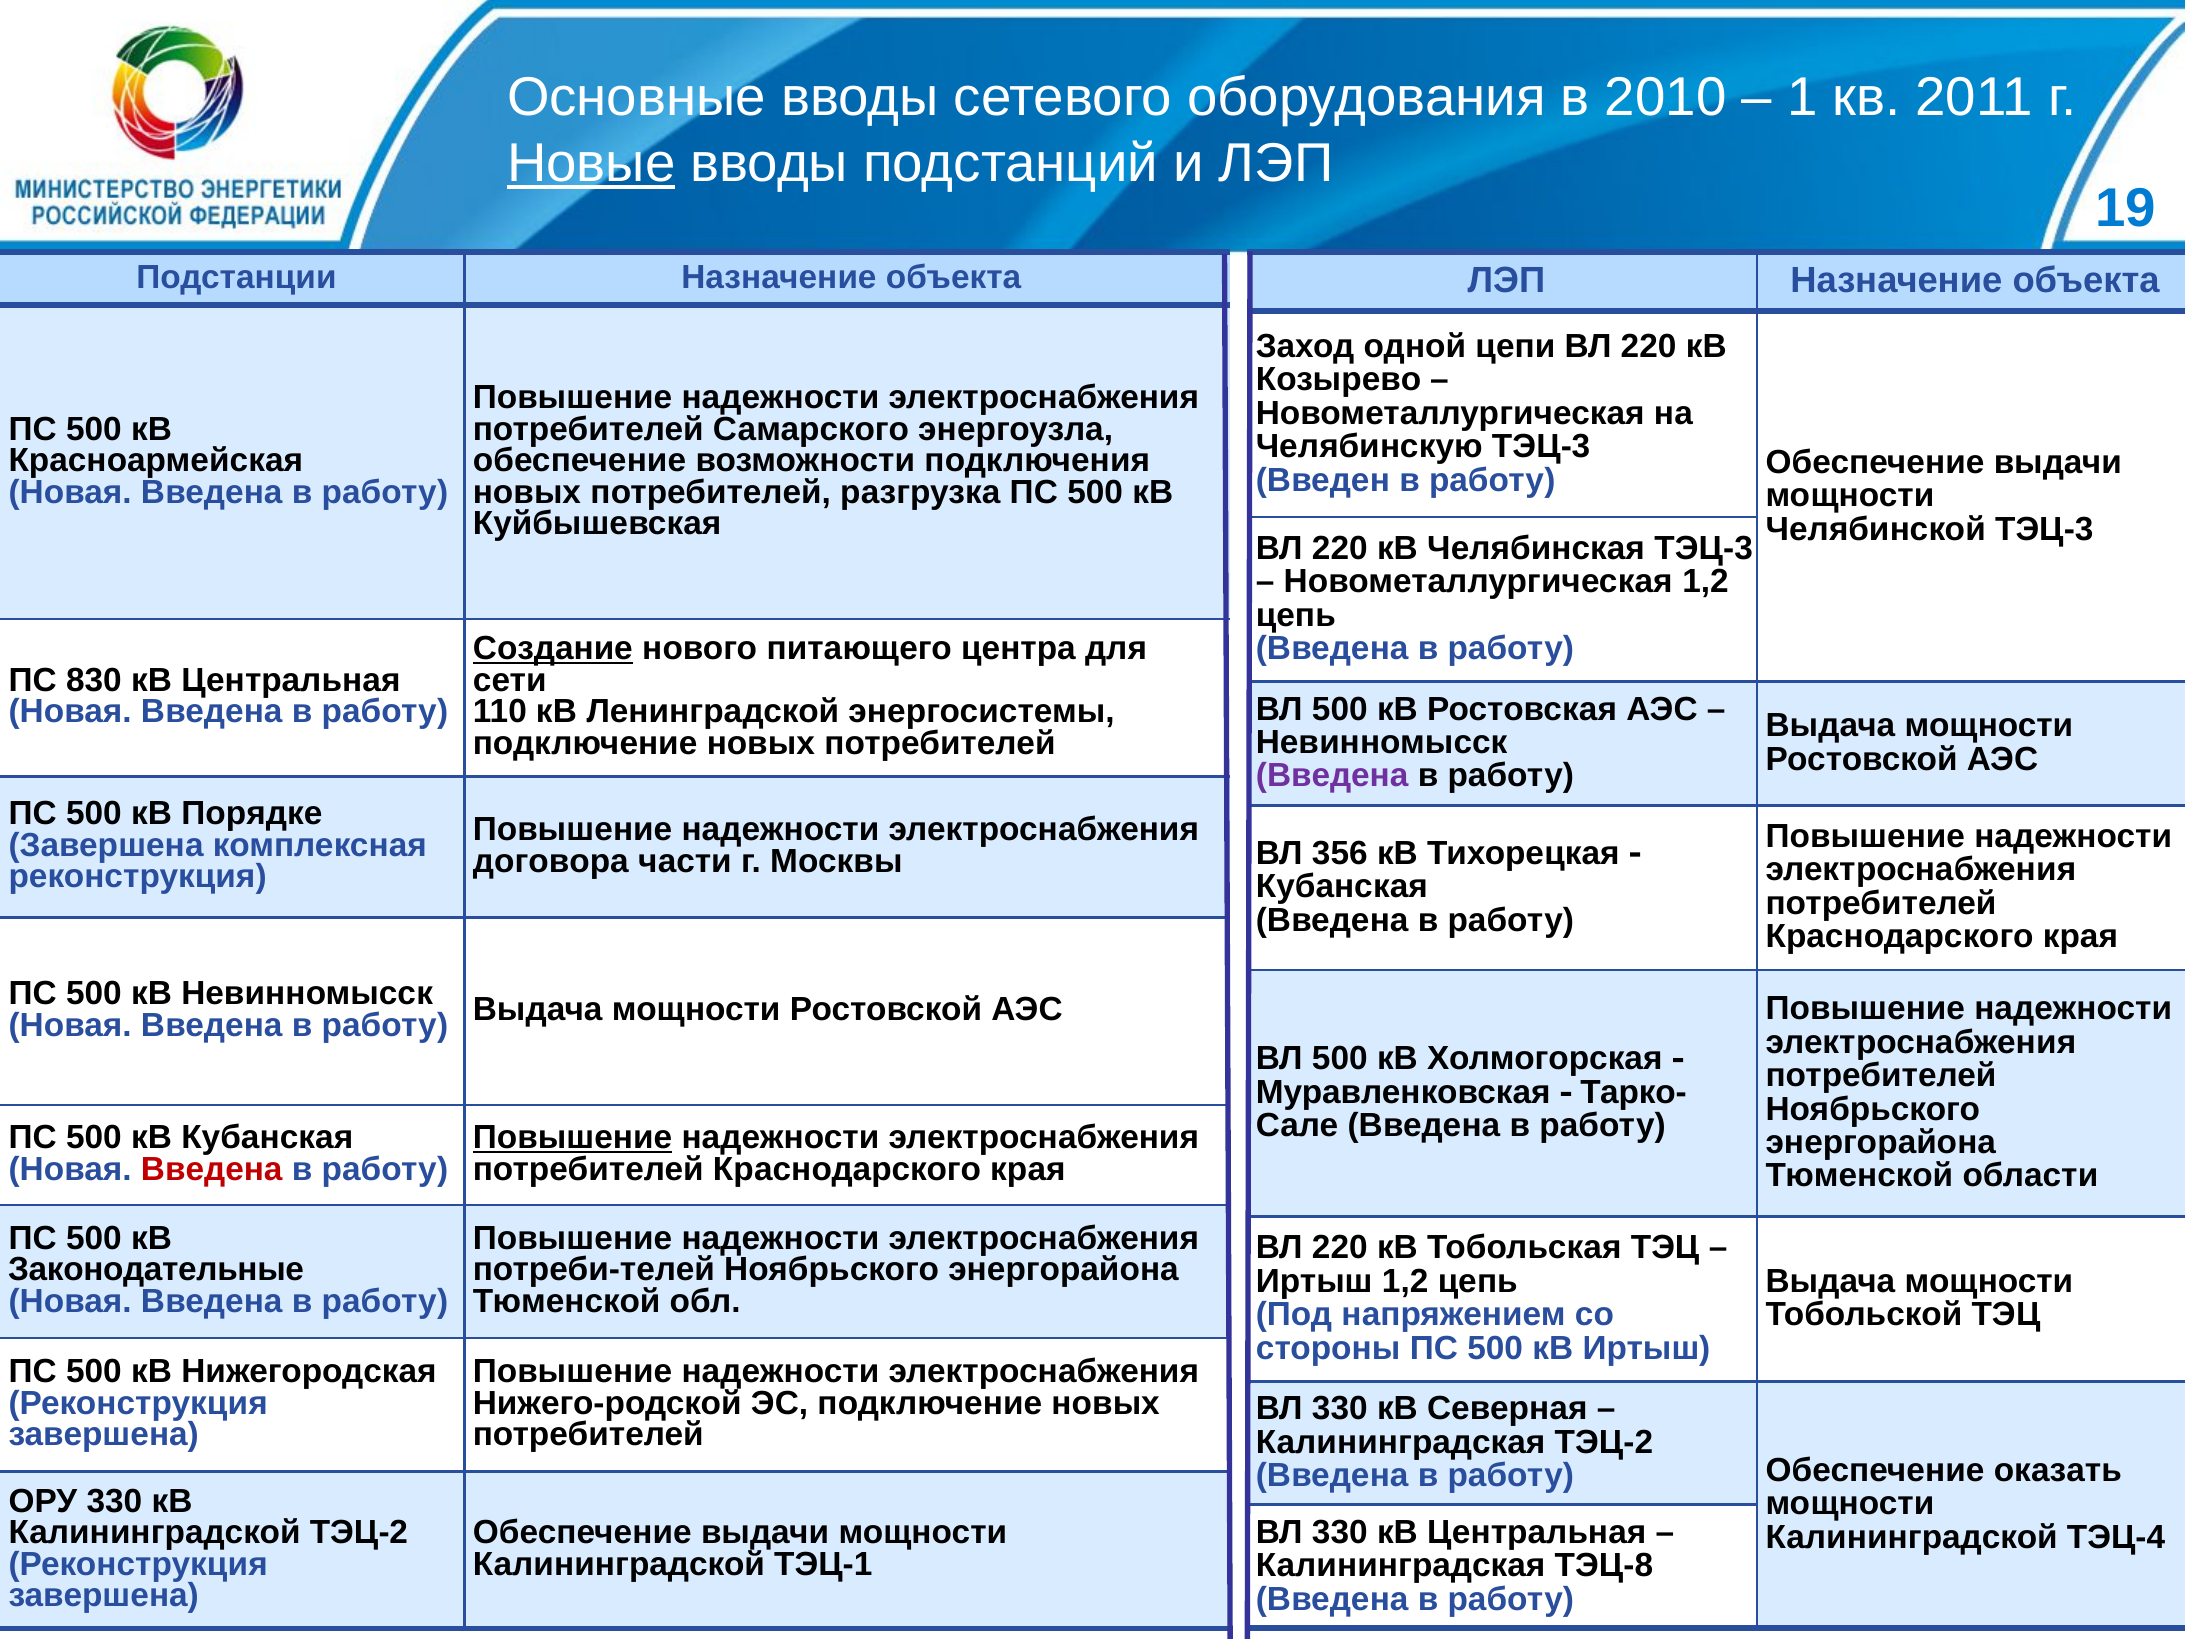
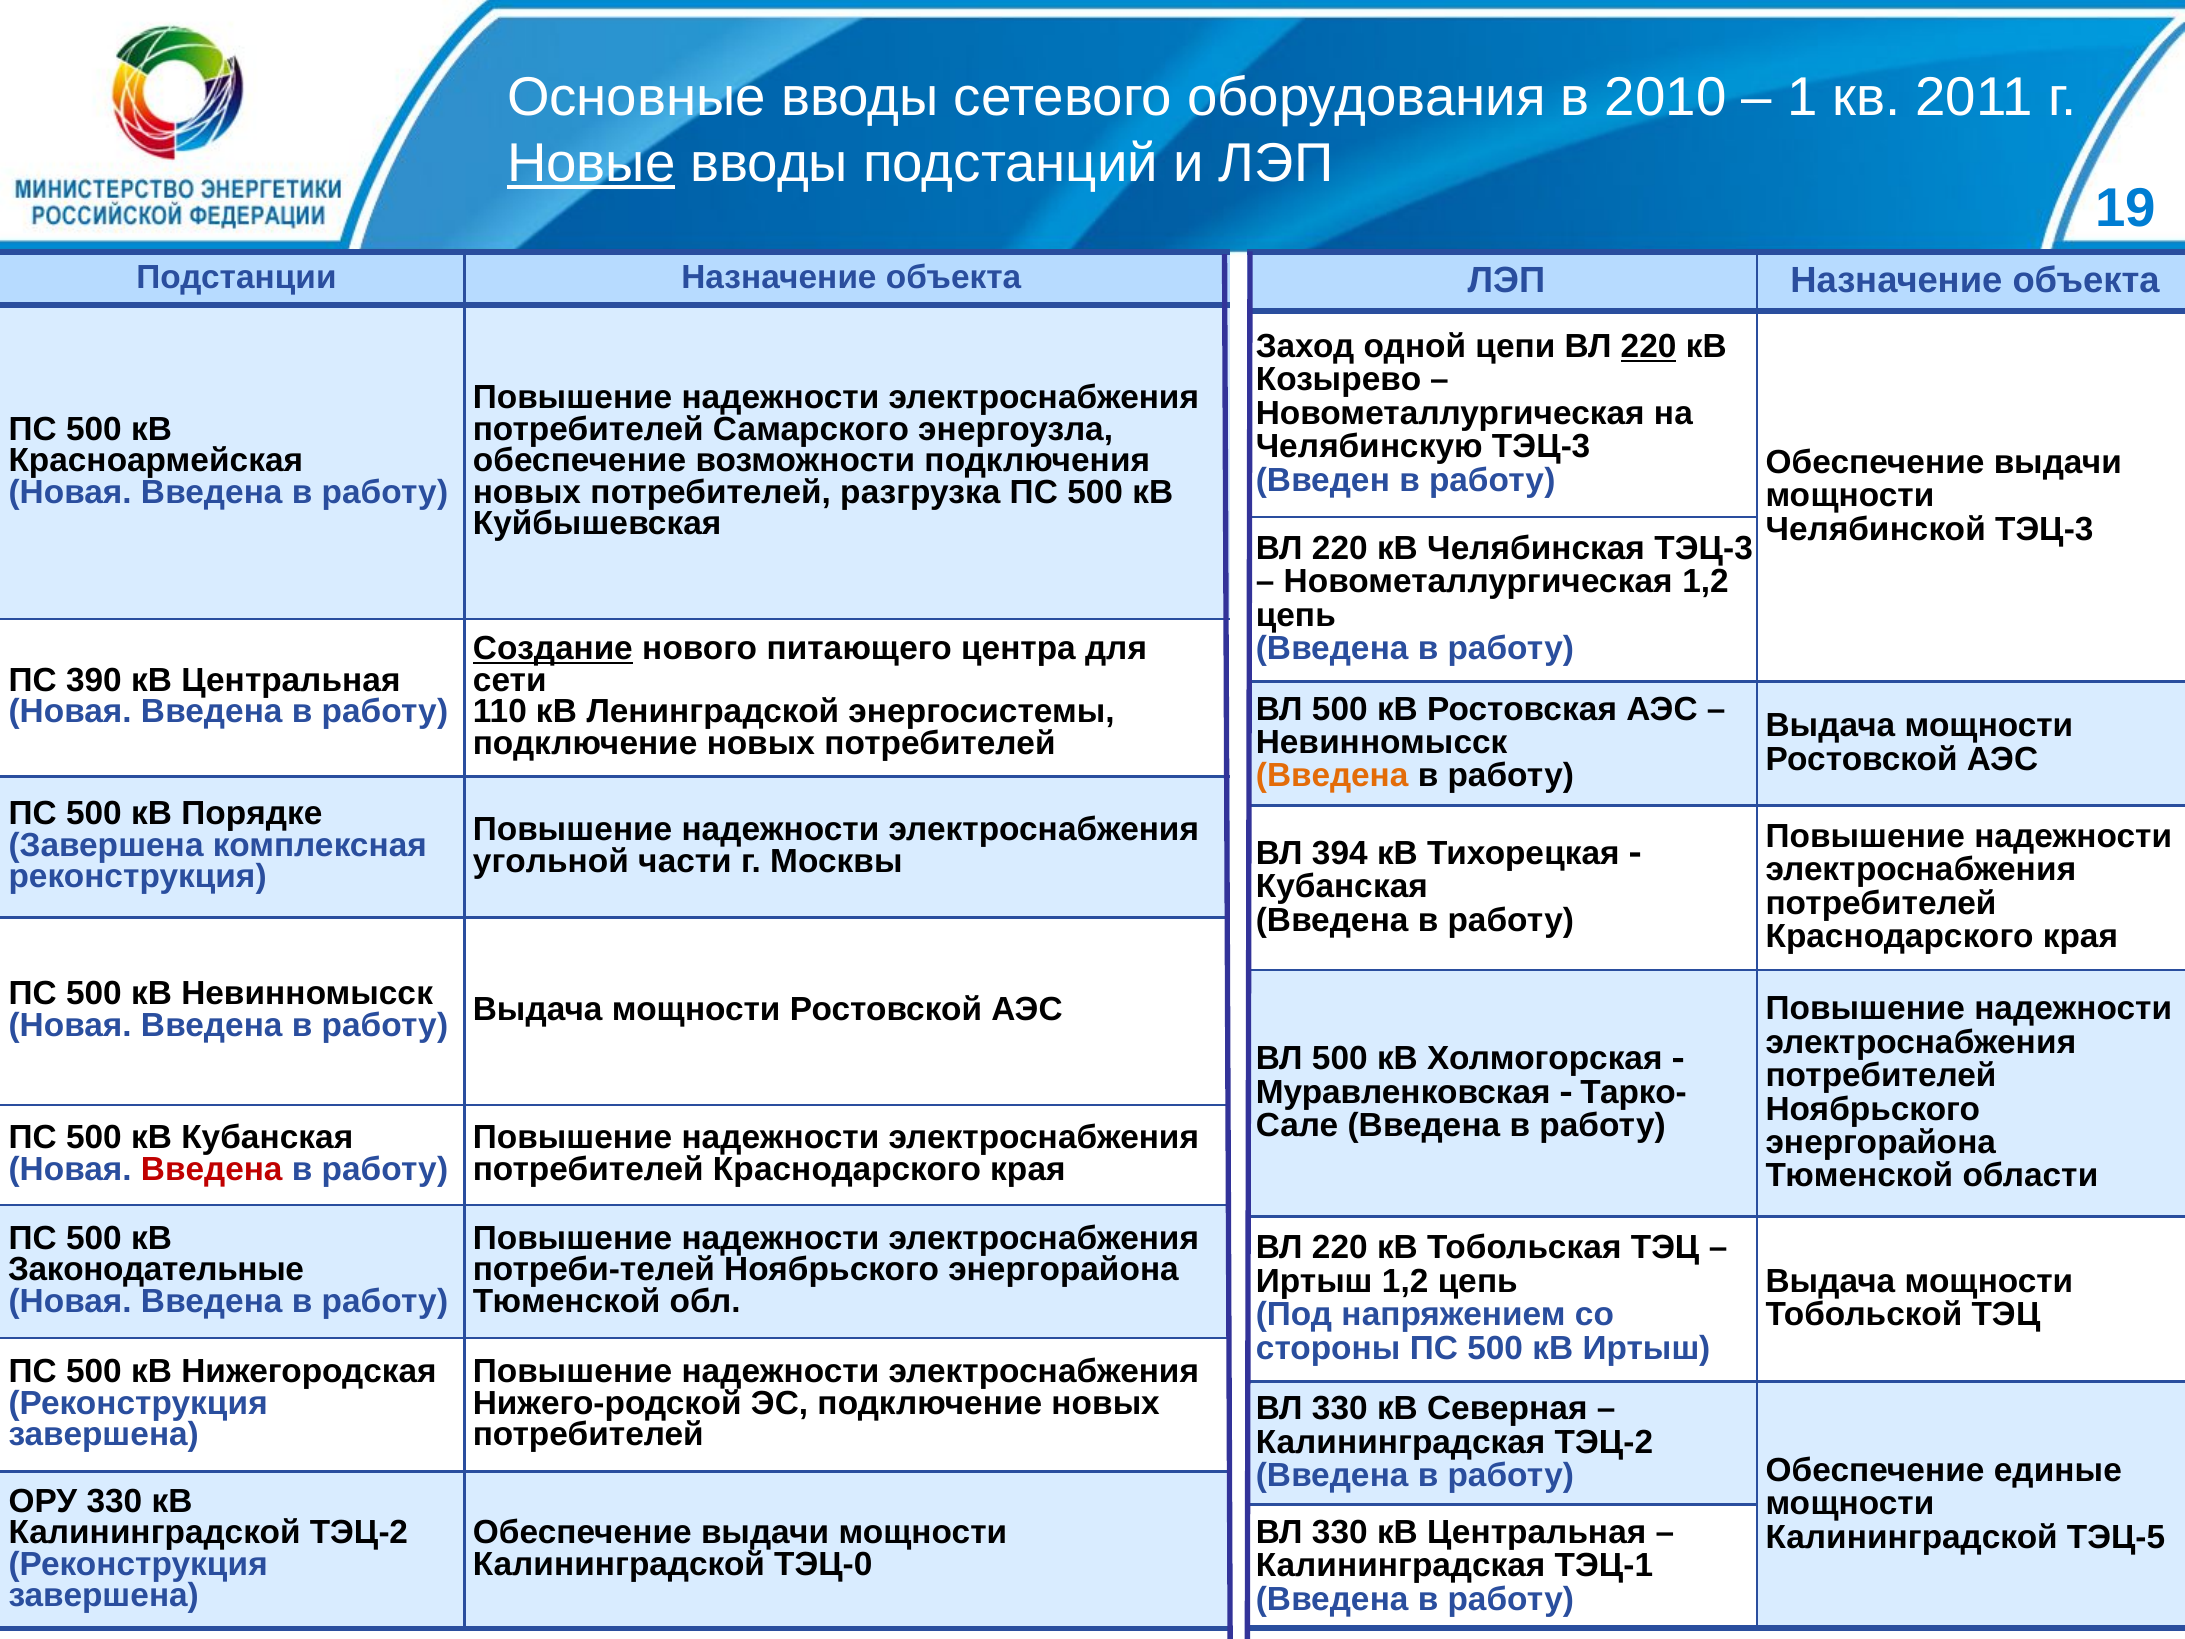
220 at (1649, 346) underline: none -> present
830: 830 -> 390
Введена at (1332, 776) colour: purple -> orange
356: 356 -> 394
договора: договора -> угольной
Повышение at (573, 1137) underline: present -> none
оказать: оказать -> единые
ТЭЦ-4: ТЭЦ-4 -> ТЭЦ-5
ТЭЦ-1: ТЭЦ-1 -> ТЭЦ-0
ТЭЦ-8: ТЭЦ-8 -> ТЭЦ-1
